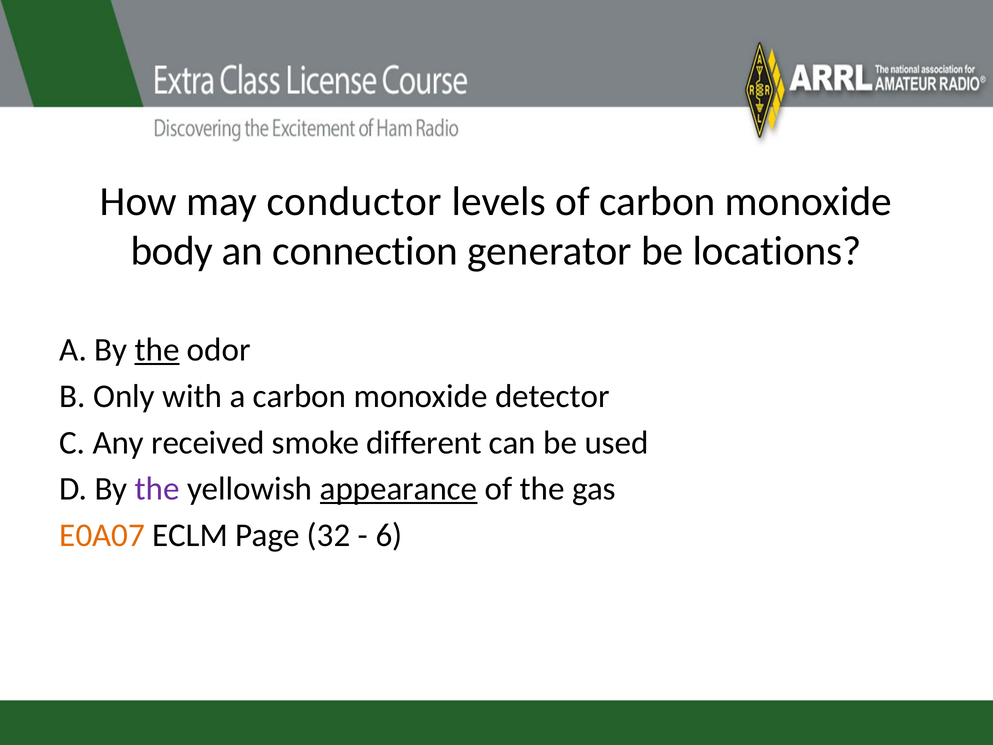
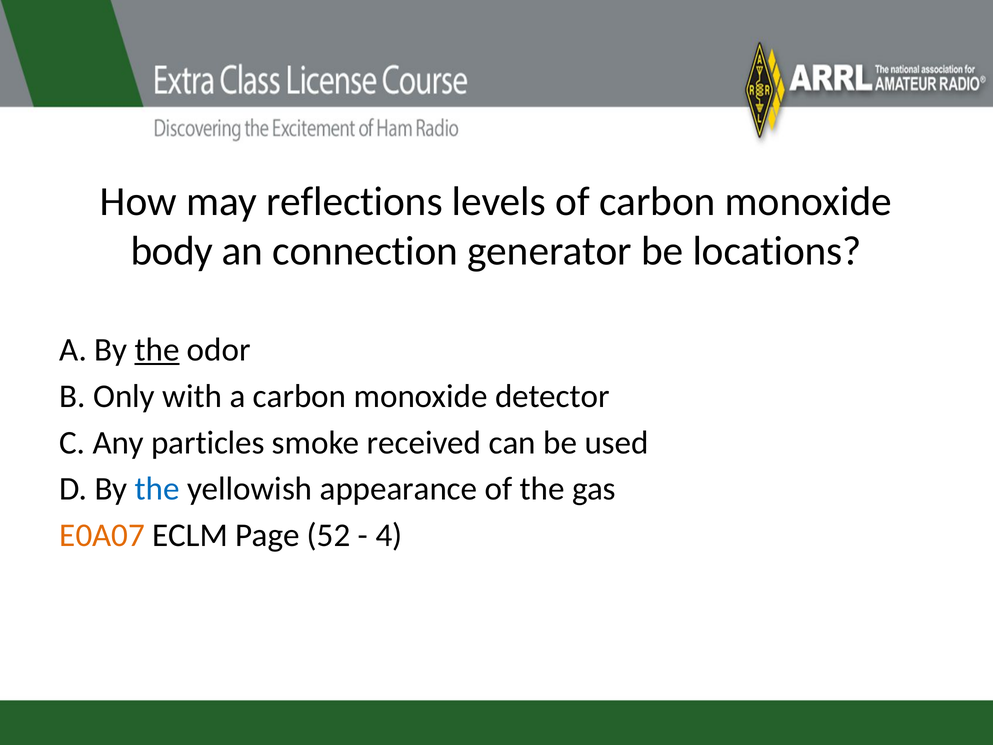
conductor: conductor -> reflections
received: received -> particles
different: different -> received
the at (157, 489) colour: purple -> blue
appearance underline: present -> none
32: 32 -> 52
6: 6 -> 4
